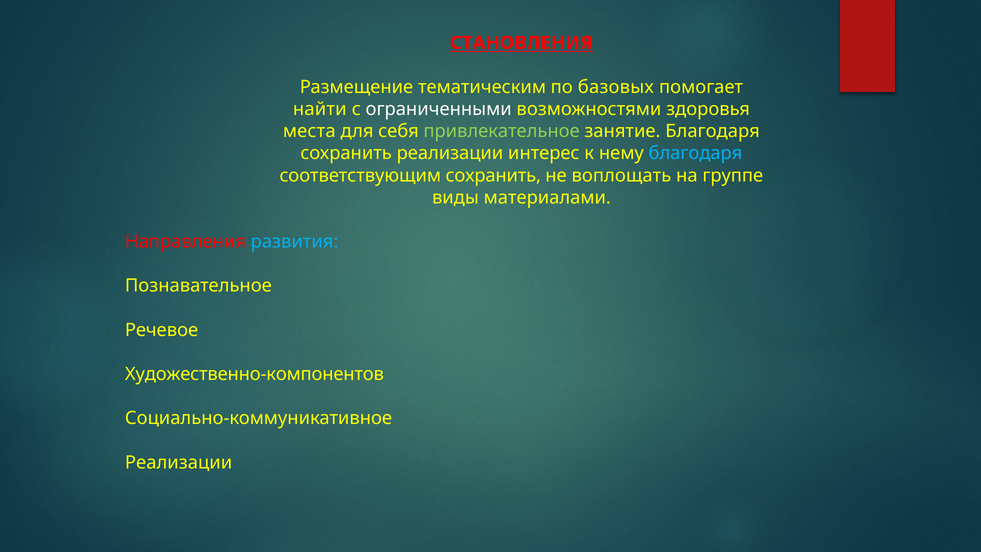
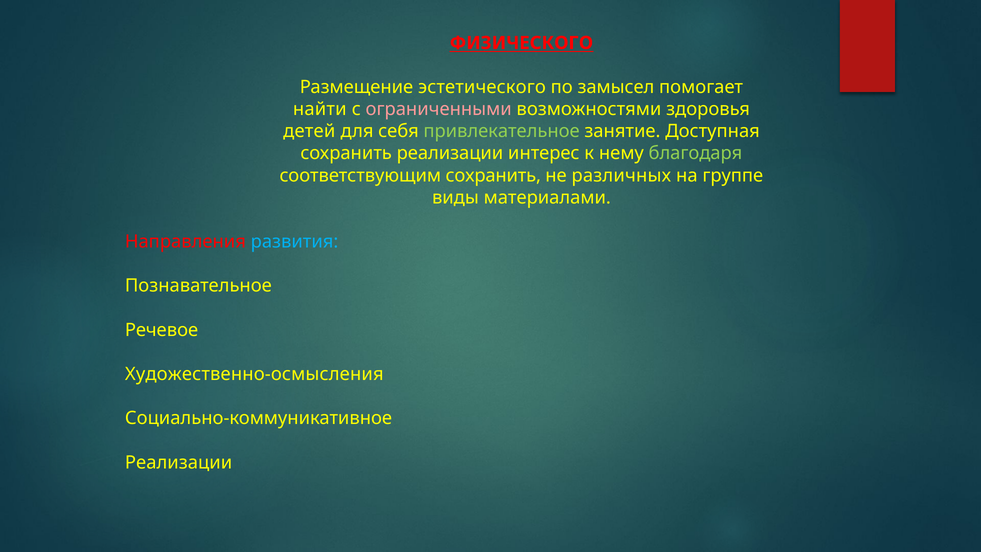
СТАНОВЛЕНИЯ: СТАНОВЛЕНИЯ -> ФИЗИЧЕСКОГО
тематическим: тематическим -> эстетического
базовых: базовых -> замысел
ограниченными colour: white -> pink
места: места -> детей
занятие Благодаря: Благодаря -> Доступная
благодаря at (695, 153) colour: light blue -> light green
воплощать: воплощать -> различных
Художественно-компонентов: Художественно-компонентов -> Художественно-осмысления
